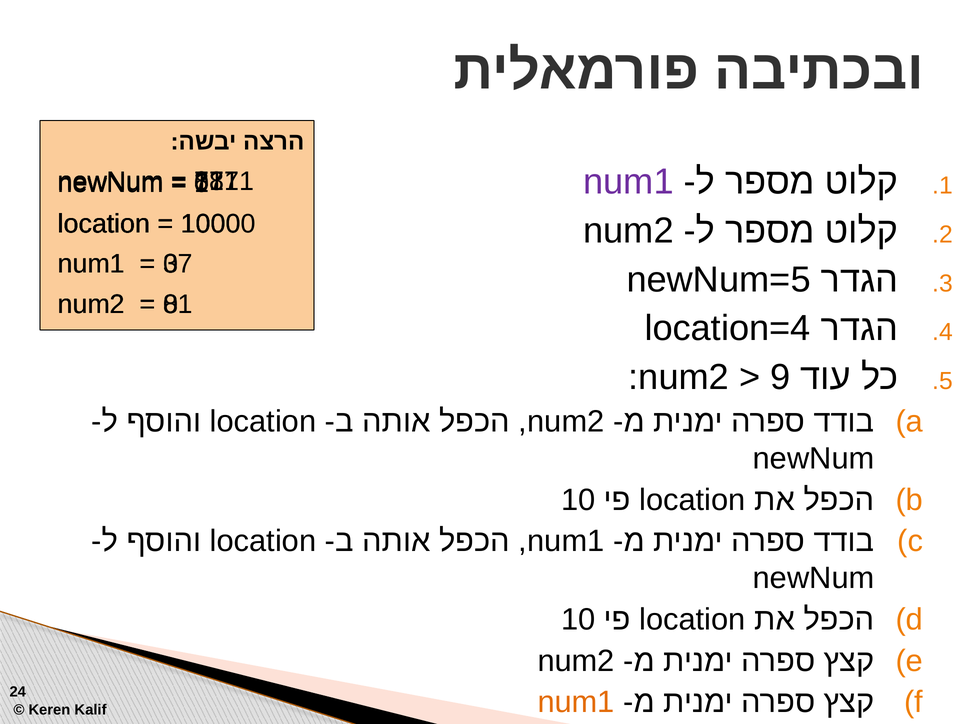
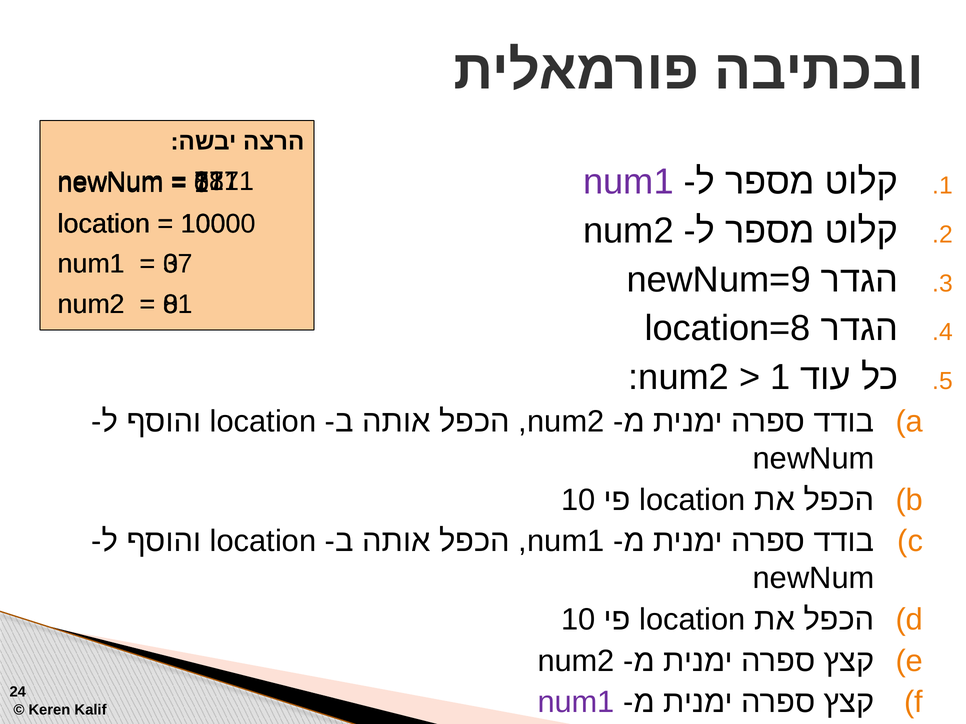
newNum=5: newNum=5 -> newNum=9
location=4: location=4 -> location=8
9 at (780, 378): 9 -> 1
num1 at (576, 703) colour: orange -> purple
